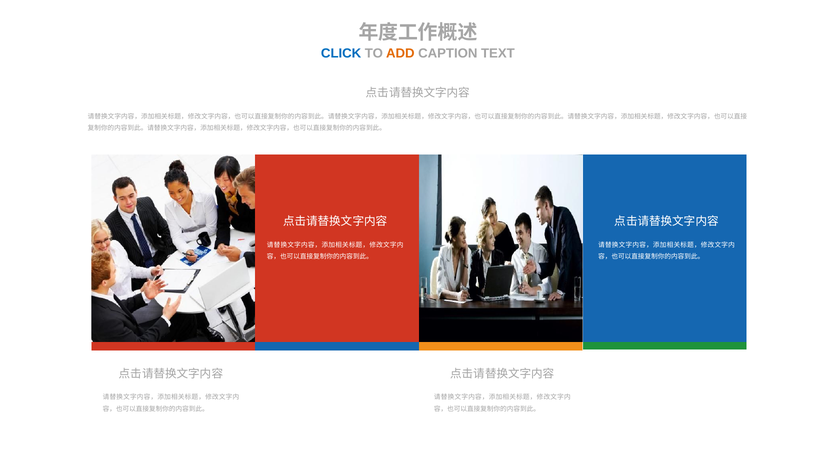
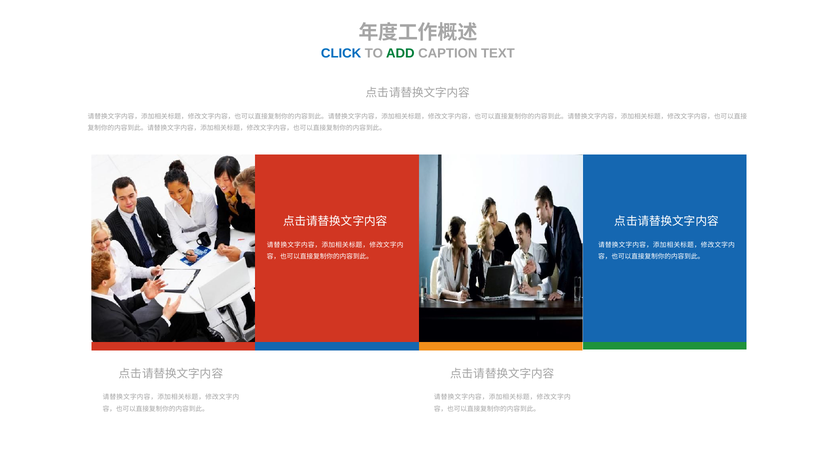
ADD colour: orange -> green
